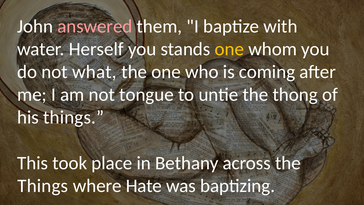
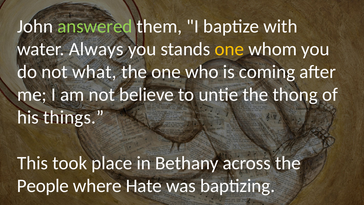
answered colour: pink -> light green
Herself: Herself -> Always
tongue: tongue -> believe
Things at (43, 186): Things -> People
